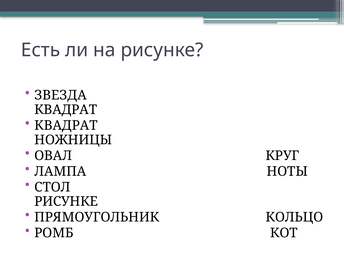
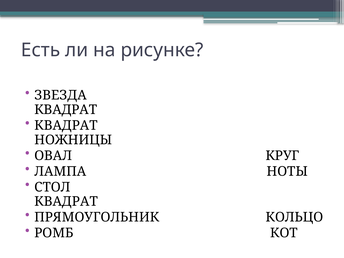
РИСУНКЕ at (66, 202): РИСУНКЕ -> КВАДРАТ
